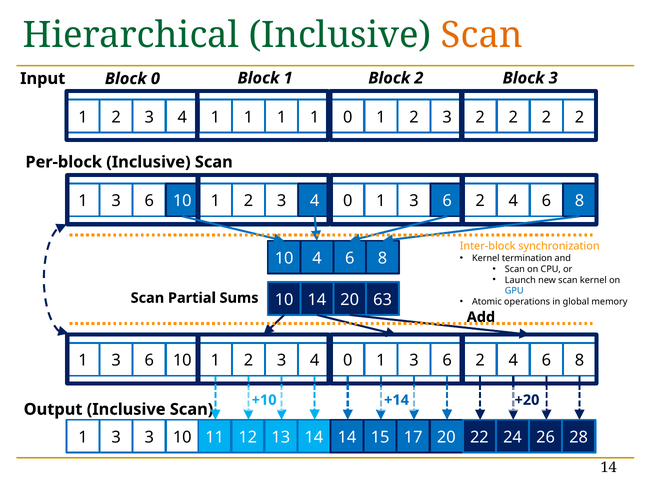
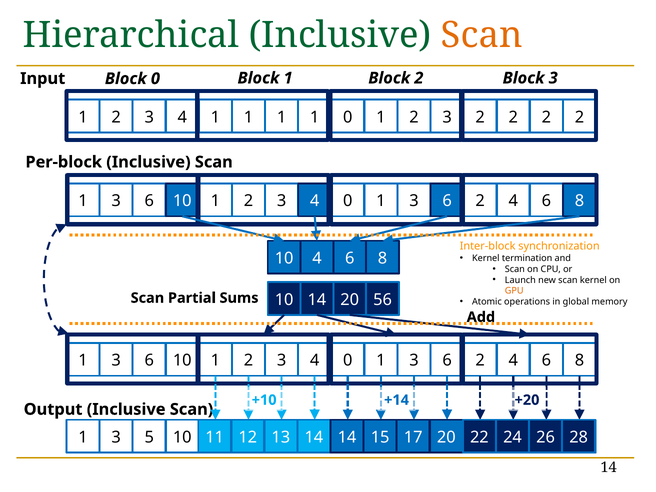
GPU colour: blue -> orange
63: 63 -> 56
3 3: 3 -> 5
